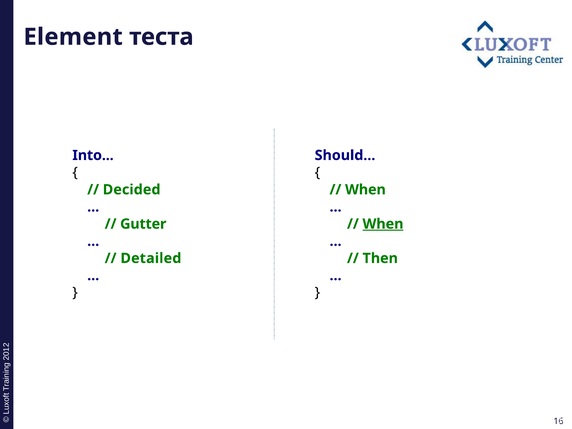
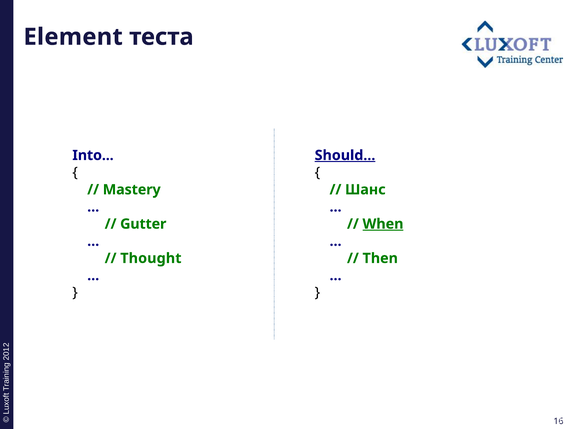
Should underline: none -> present
Decided: Decided -> Mastery
When at (365, 190): When -> Шанс
Detailed: Detailed -> Thought
